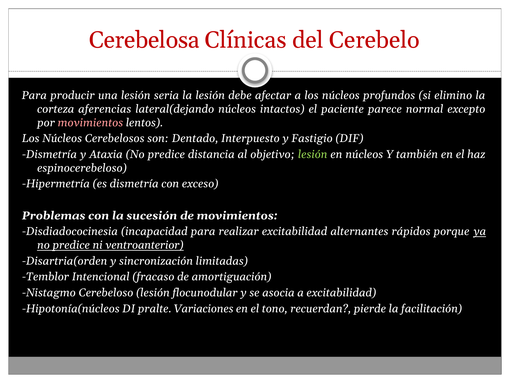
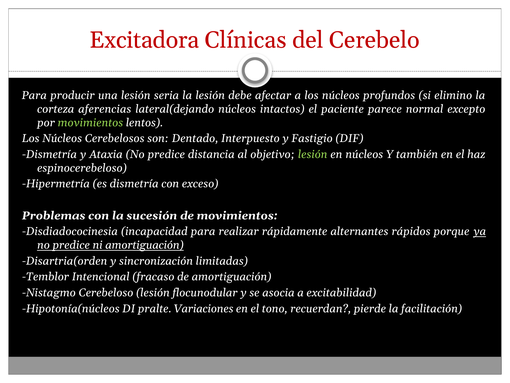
Cerebelosa: Cerebelosa -> Excitadora
movimientos at (90, 122) colour: pink -> light green
realizar excitabilidad: excitabilidad -> rápidamente
ni ventroanterior: ventroanterior -> amortiguación
